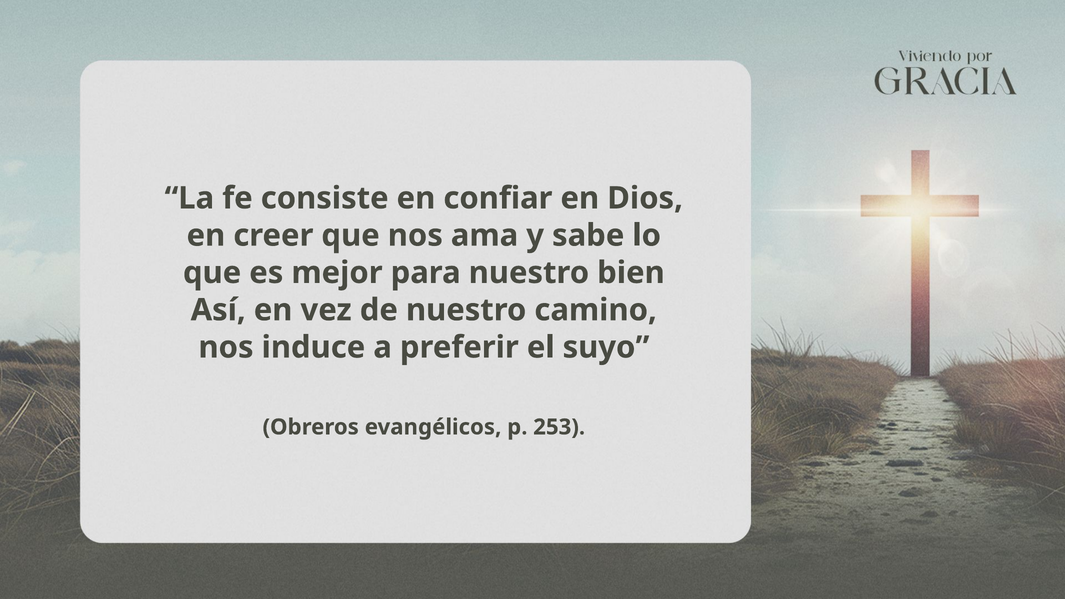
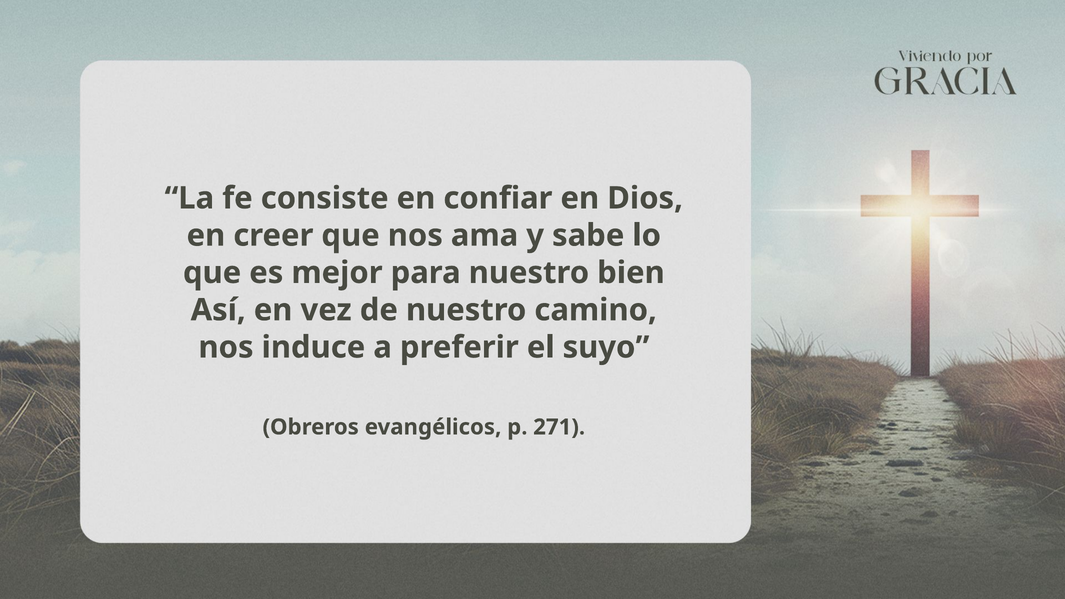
253: 253 -> 271
